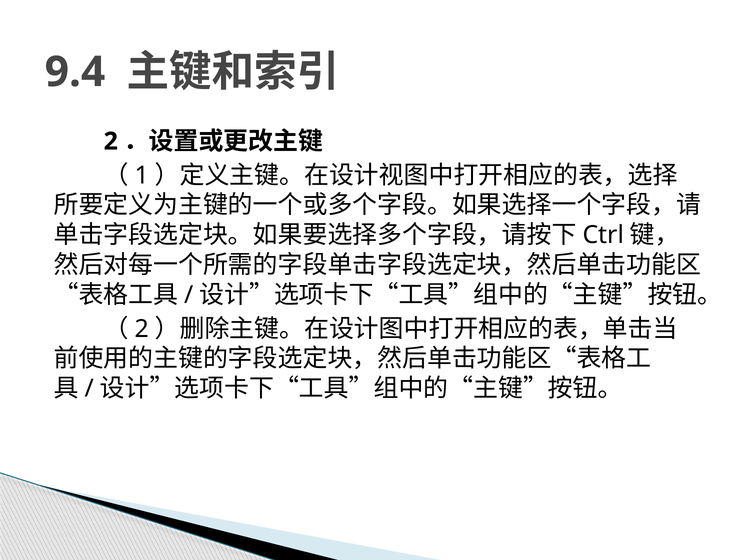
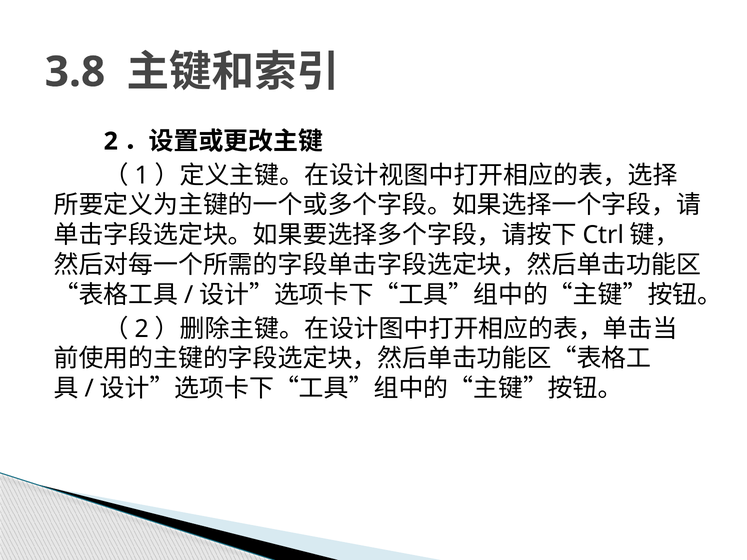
9.4: 9.4 -> 3.8
